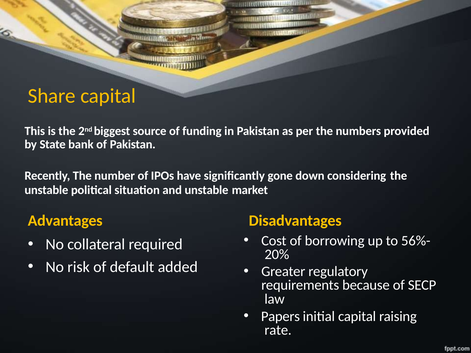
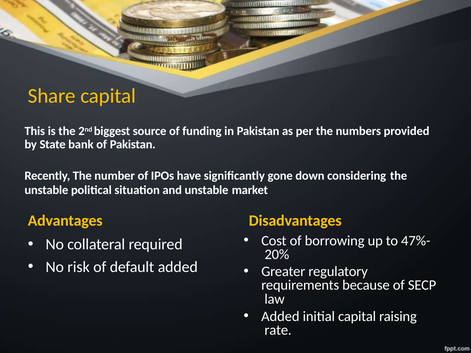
56%-: 56%- -> 47%-
Papers at (280, 317): Papers -> Added
